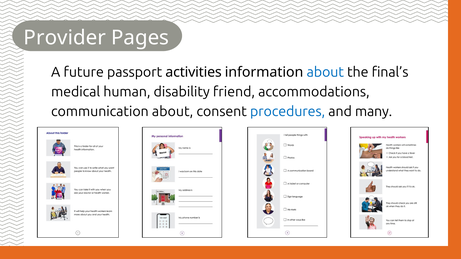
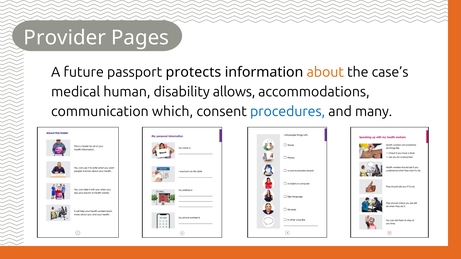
activities: activities -> protects
about at (325, 72) colour: blue -> orange
final’s: final’s -> case’s
friend: friend -> allows
communication about: about -> which
